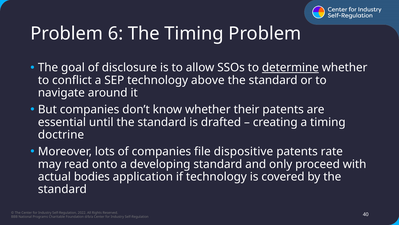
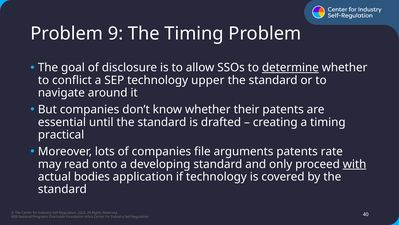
6: 6 -> 9
above: above -> upper
doctrine: doctrine -> practical
dispositive: dispositive -> arguments
with underline: none -> present
